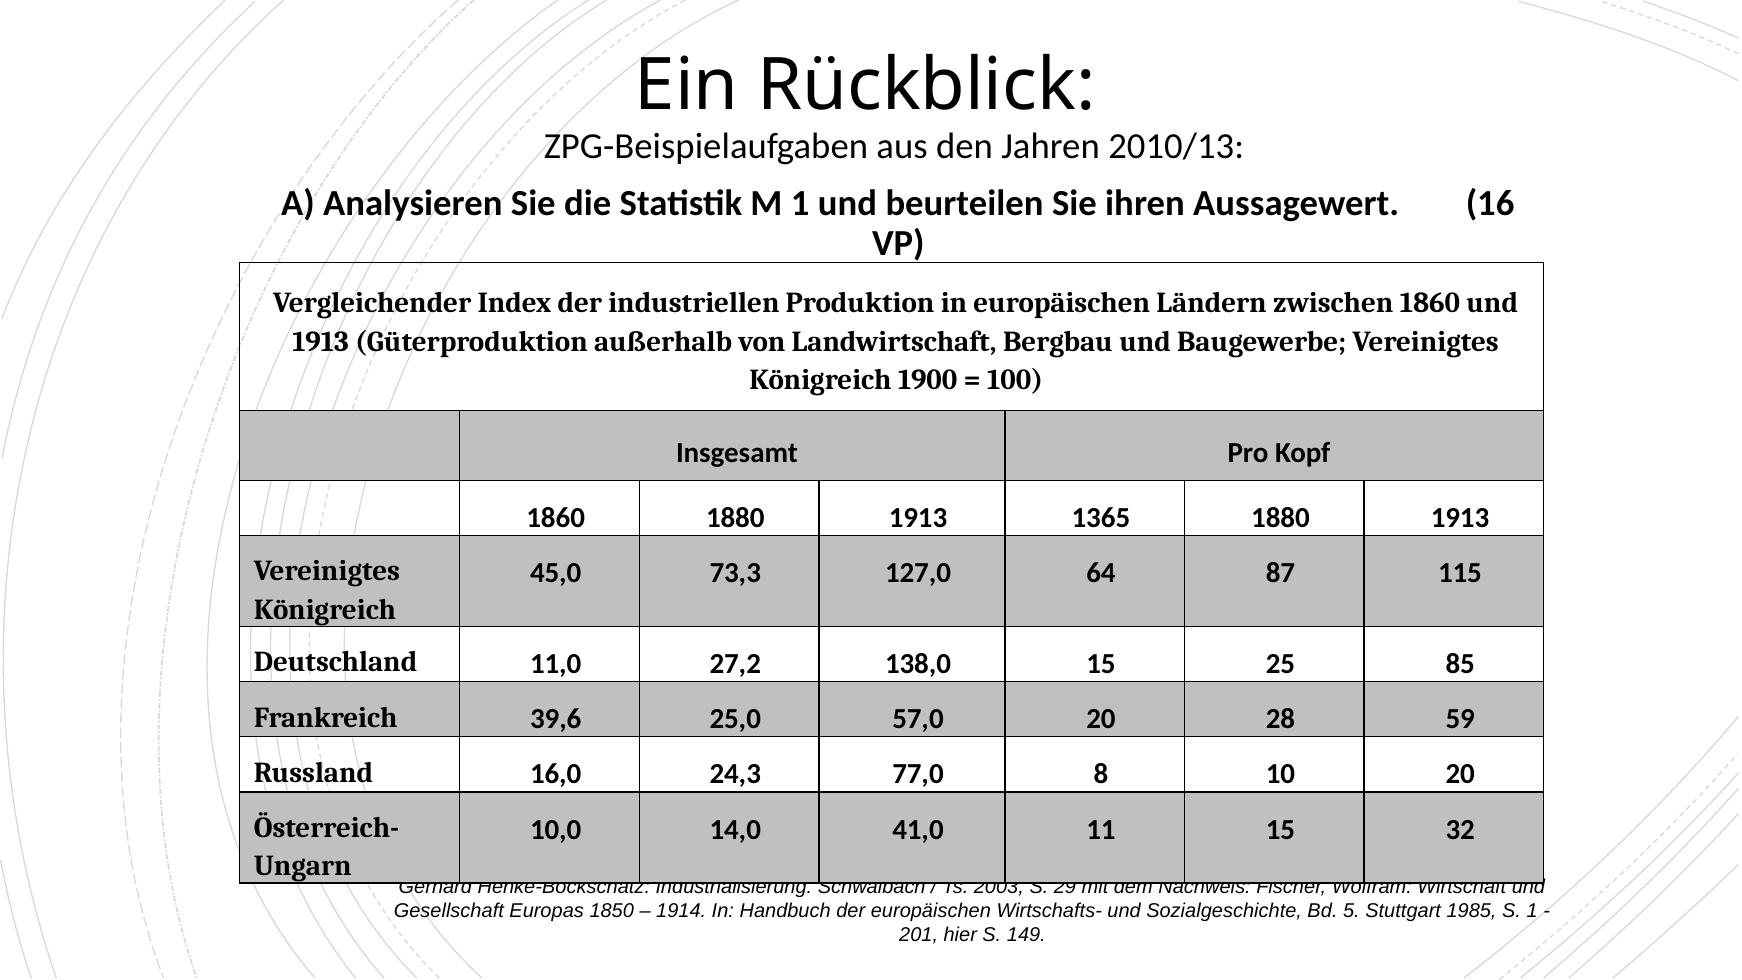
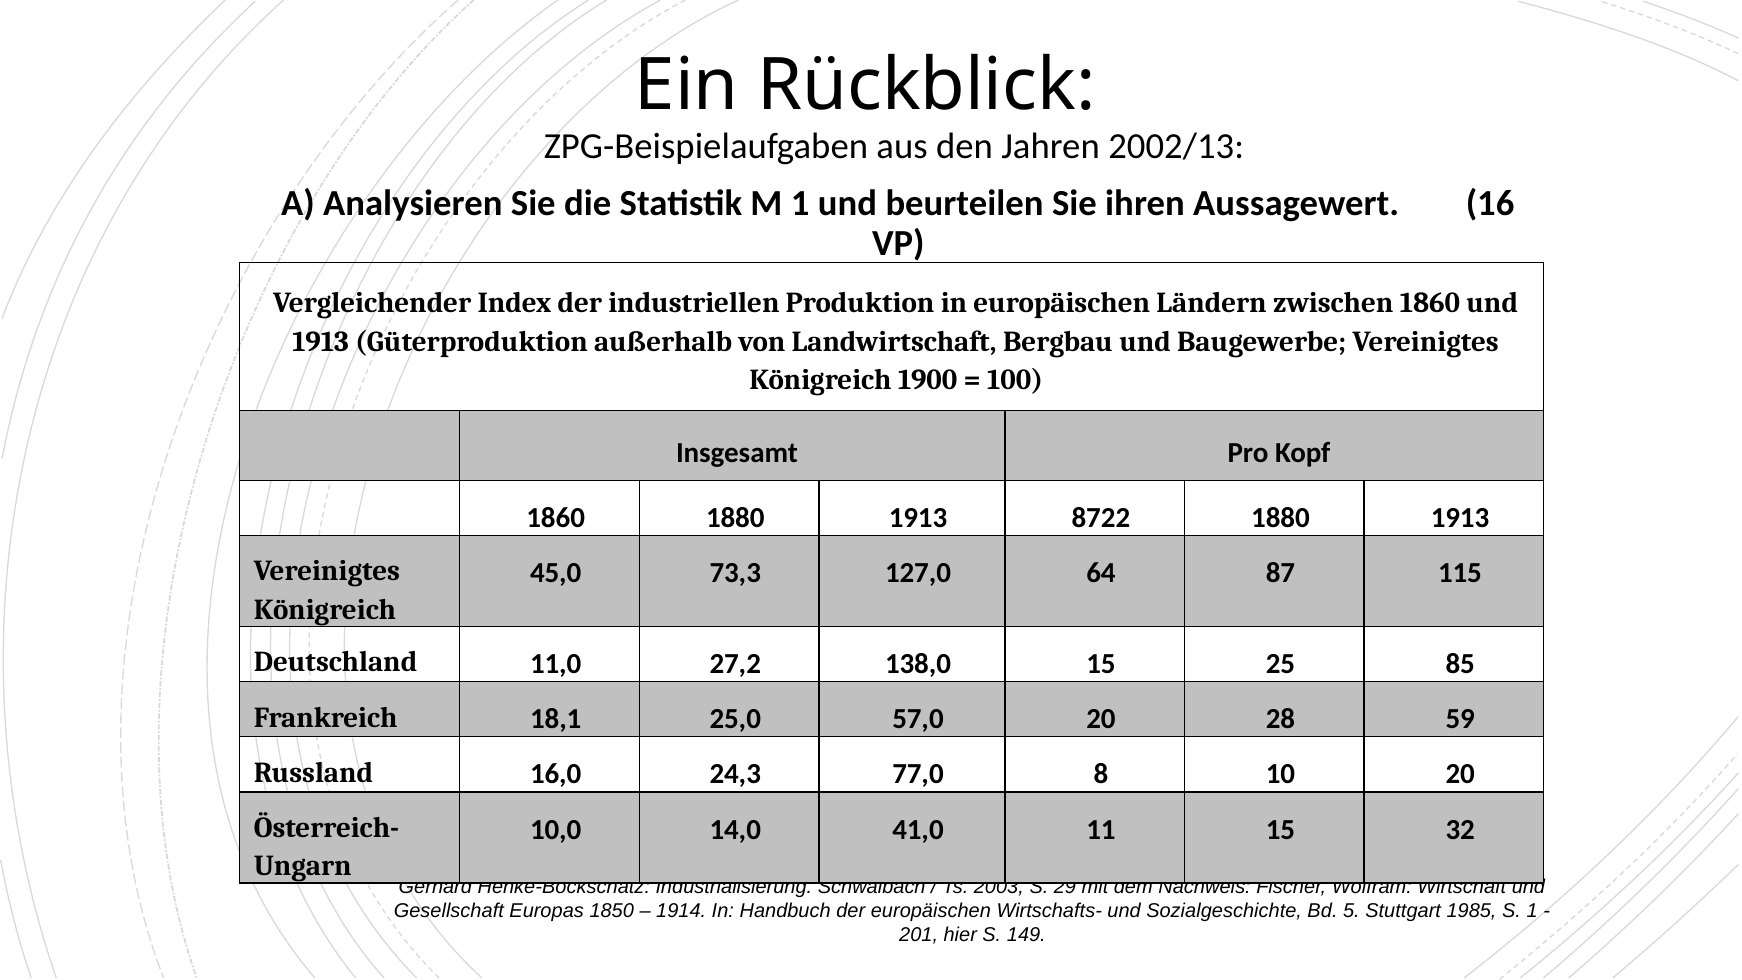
2010/13: 2010/13 -> 2002/13
1365: 1365 -> 8722
39,6: 39,6 -> 18,1
